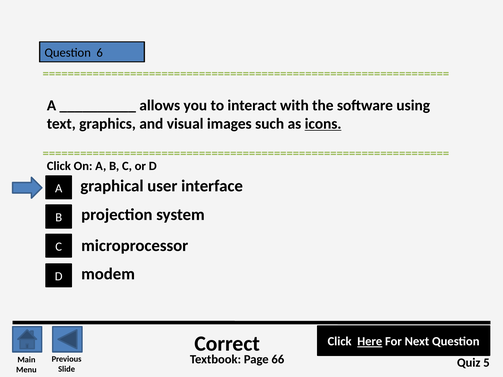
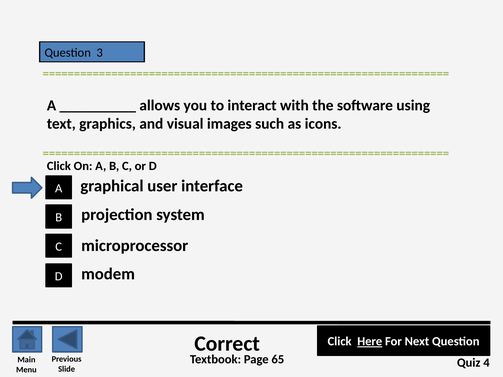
6: 6 -> 3
icons underline: present -> none
66: 66 -> 65
5: 5 -> 4
